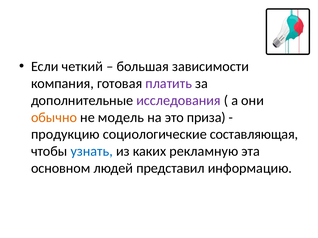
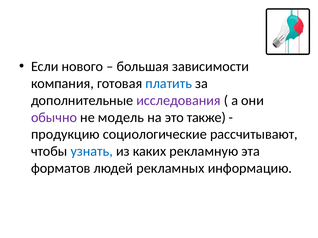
четкий: четкий -> нового
платить colour: purple -> blue
обычно colour: orange -> purple
приза: приза -> также
составляющая: составляющая -> рассчитывают
основном: основном -> форматов
представил: представил -> рекламных
